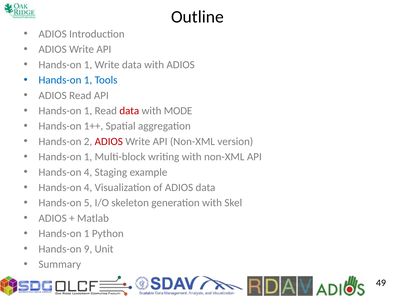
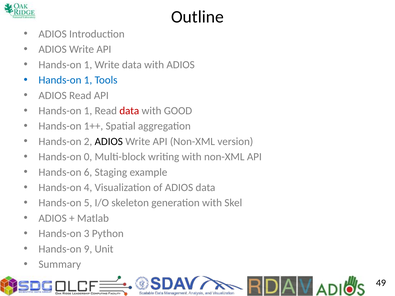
MODE: MODE -> GOOD
ADIOS at (109, 142) colour: red -> black
1 at (88, 157): 1 -> 0
4 at (88, 172): 4 -> 6
1 at (87, 234): 1 -> 3
